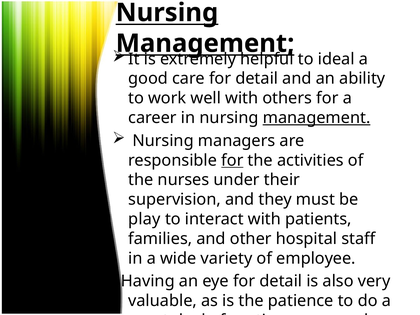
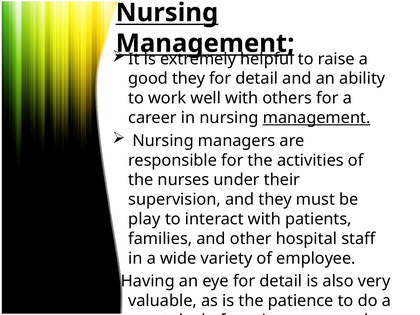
ideal: ideal -> raise
good care: care -> they
for at (232, 160) underline: present -> none
